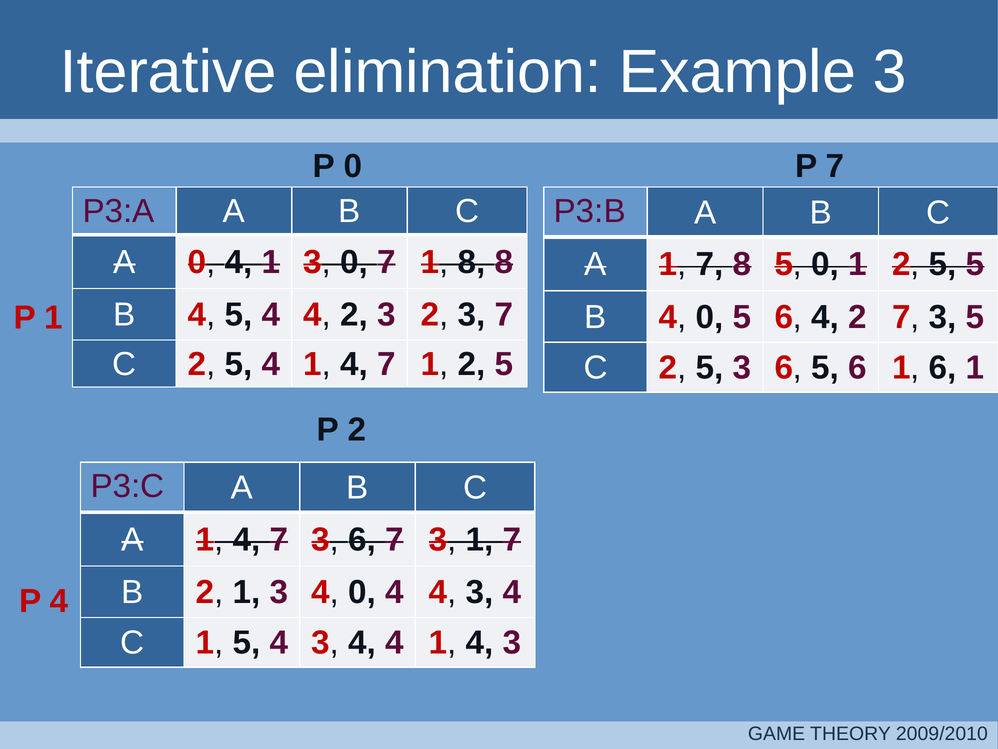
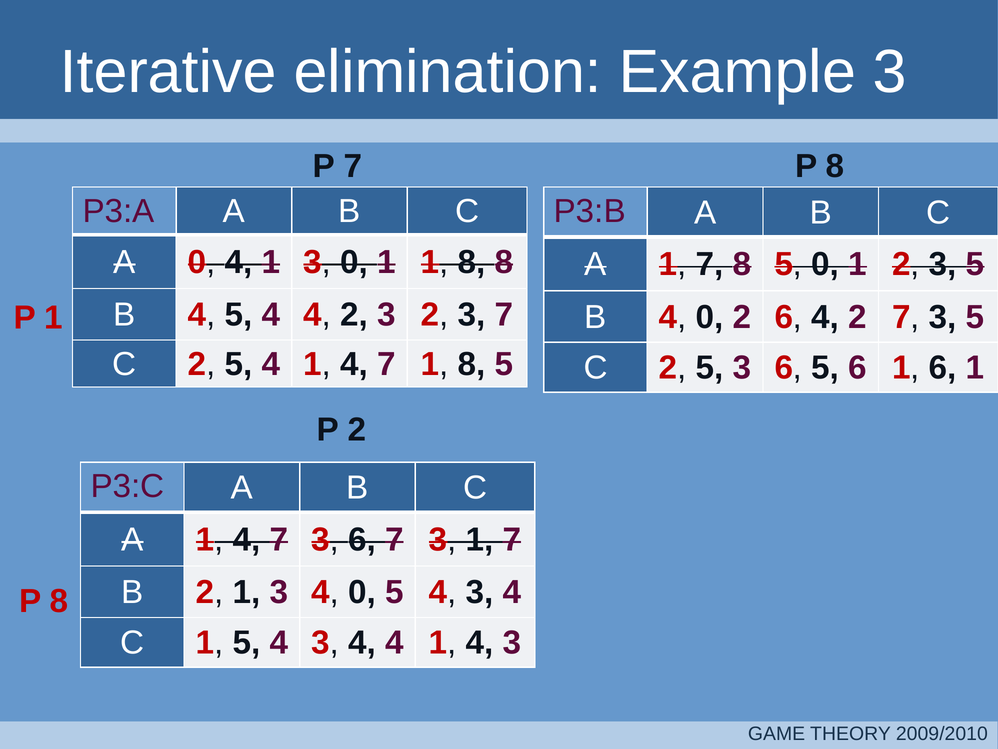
P 0: 0 -> 7
7 at (835, 166): 7 -> 8
3 0 7: 7 -> 1
0 1 2 5: 5 -> 3
0 5: 5 -> 2
7 1 2: 2 -> 8
4 0 4: 4 -> 5
4 at (59, 601): 4 -> 8
